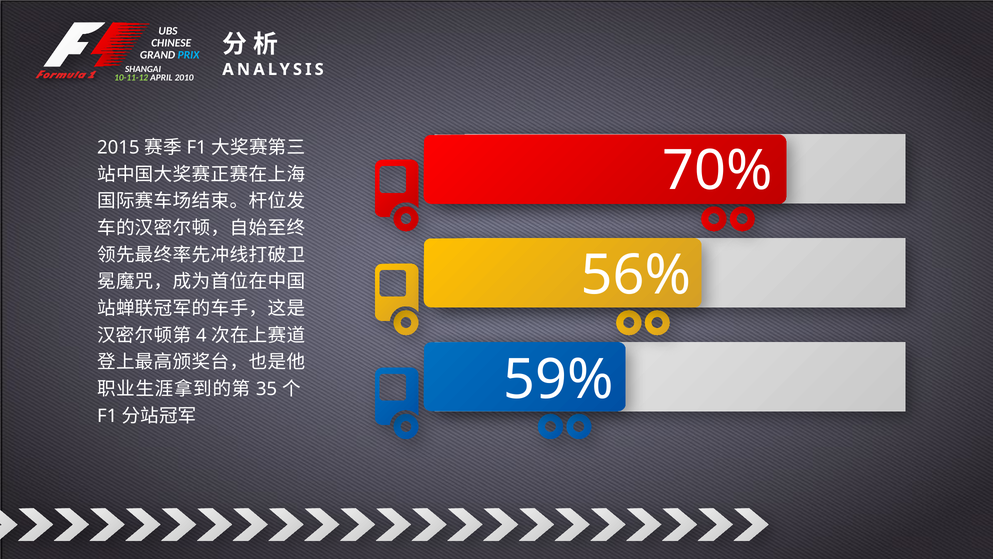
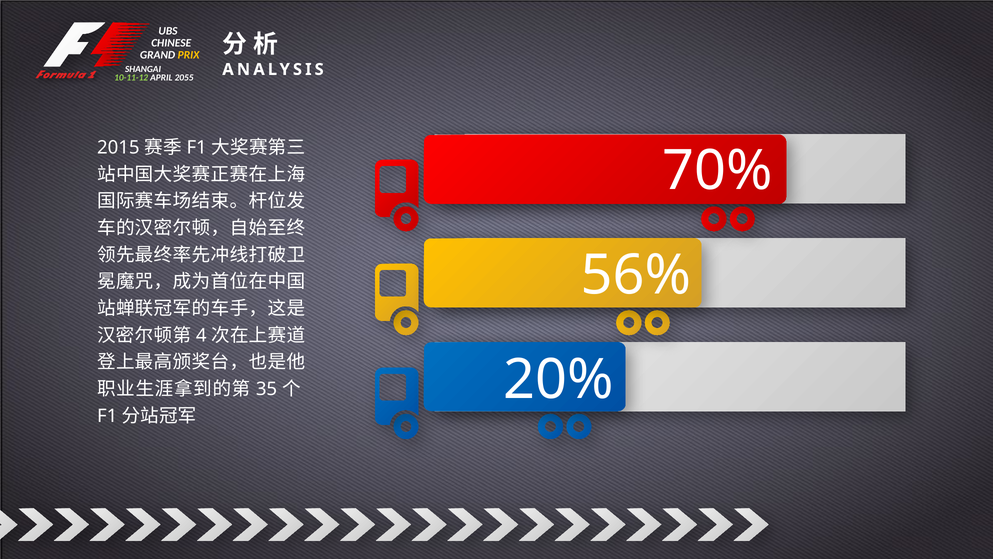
PRIX colour: light blue -> yellow
2010: 2010 -> 2055
59%: 59% -> 20%
